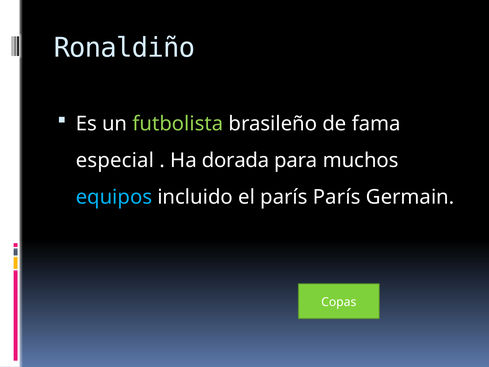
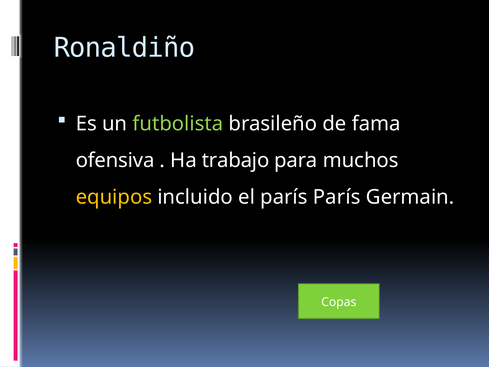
especial: especial -> ofensiva
dorada: dorada -> trabajo
equipos colour: light blue -> yellow
